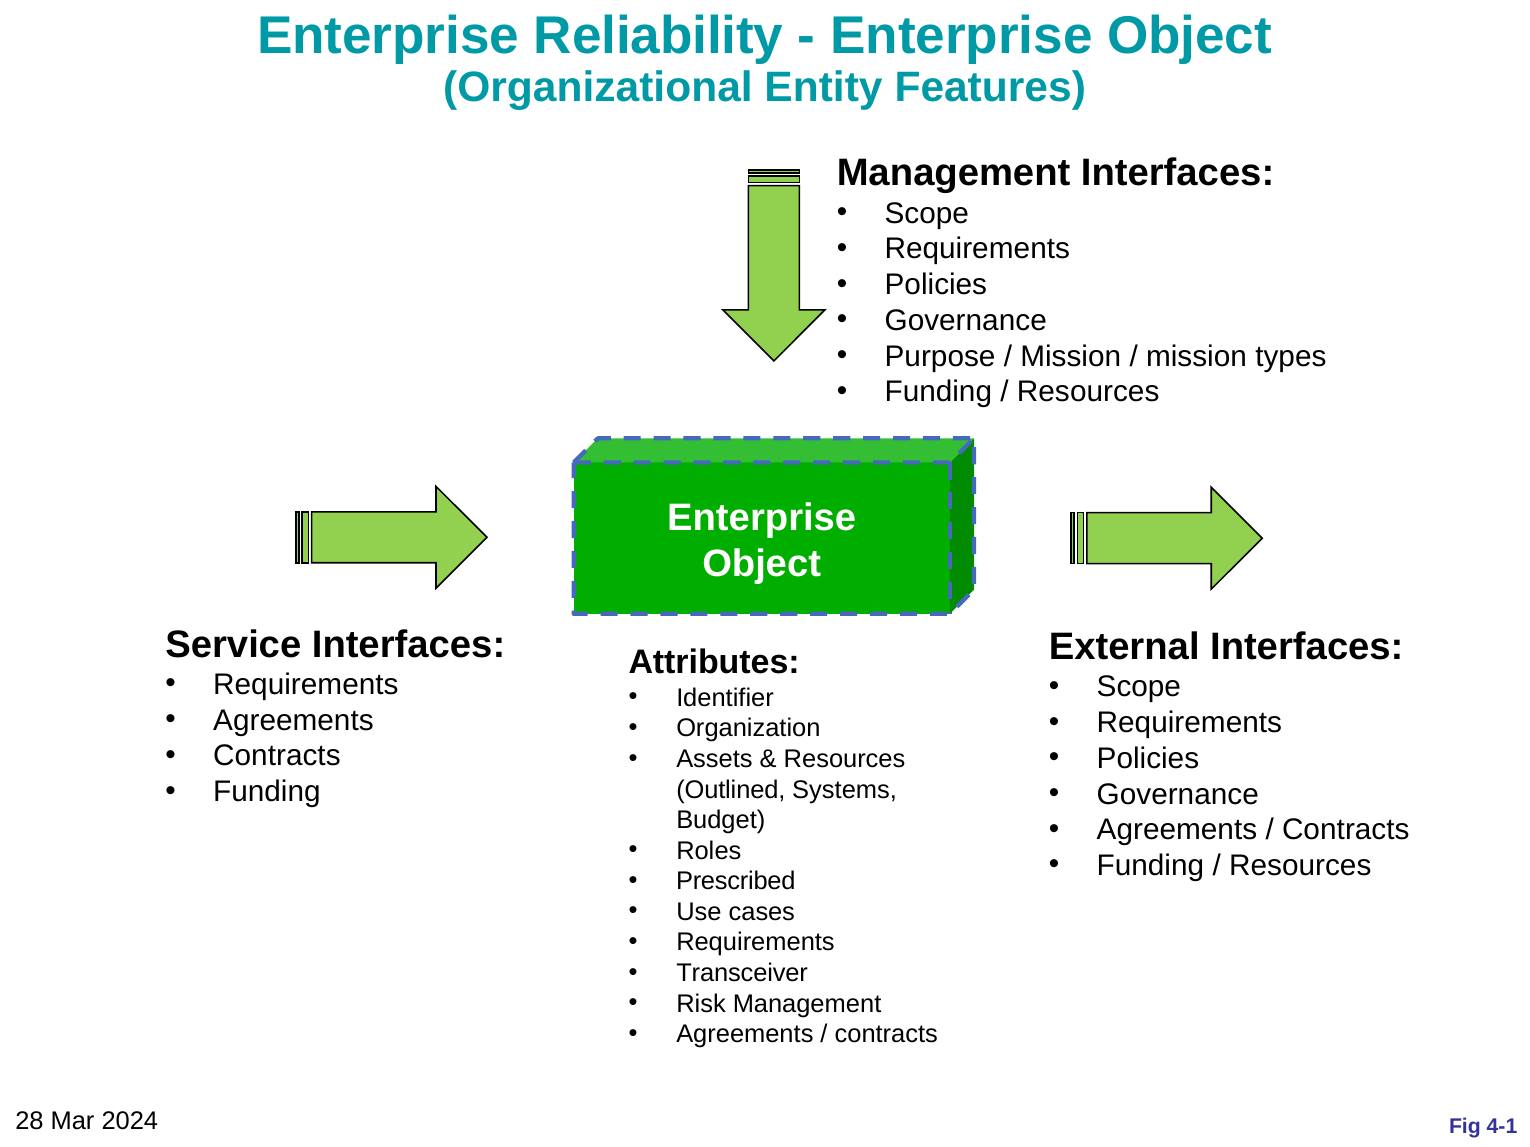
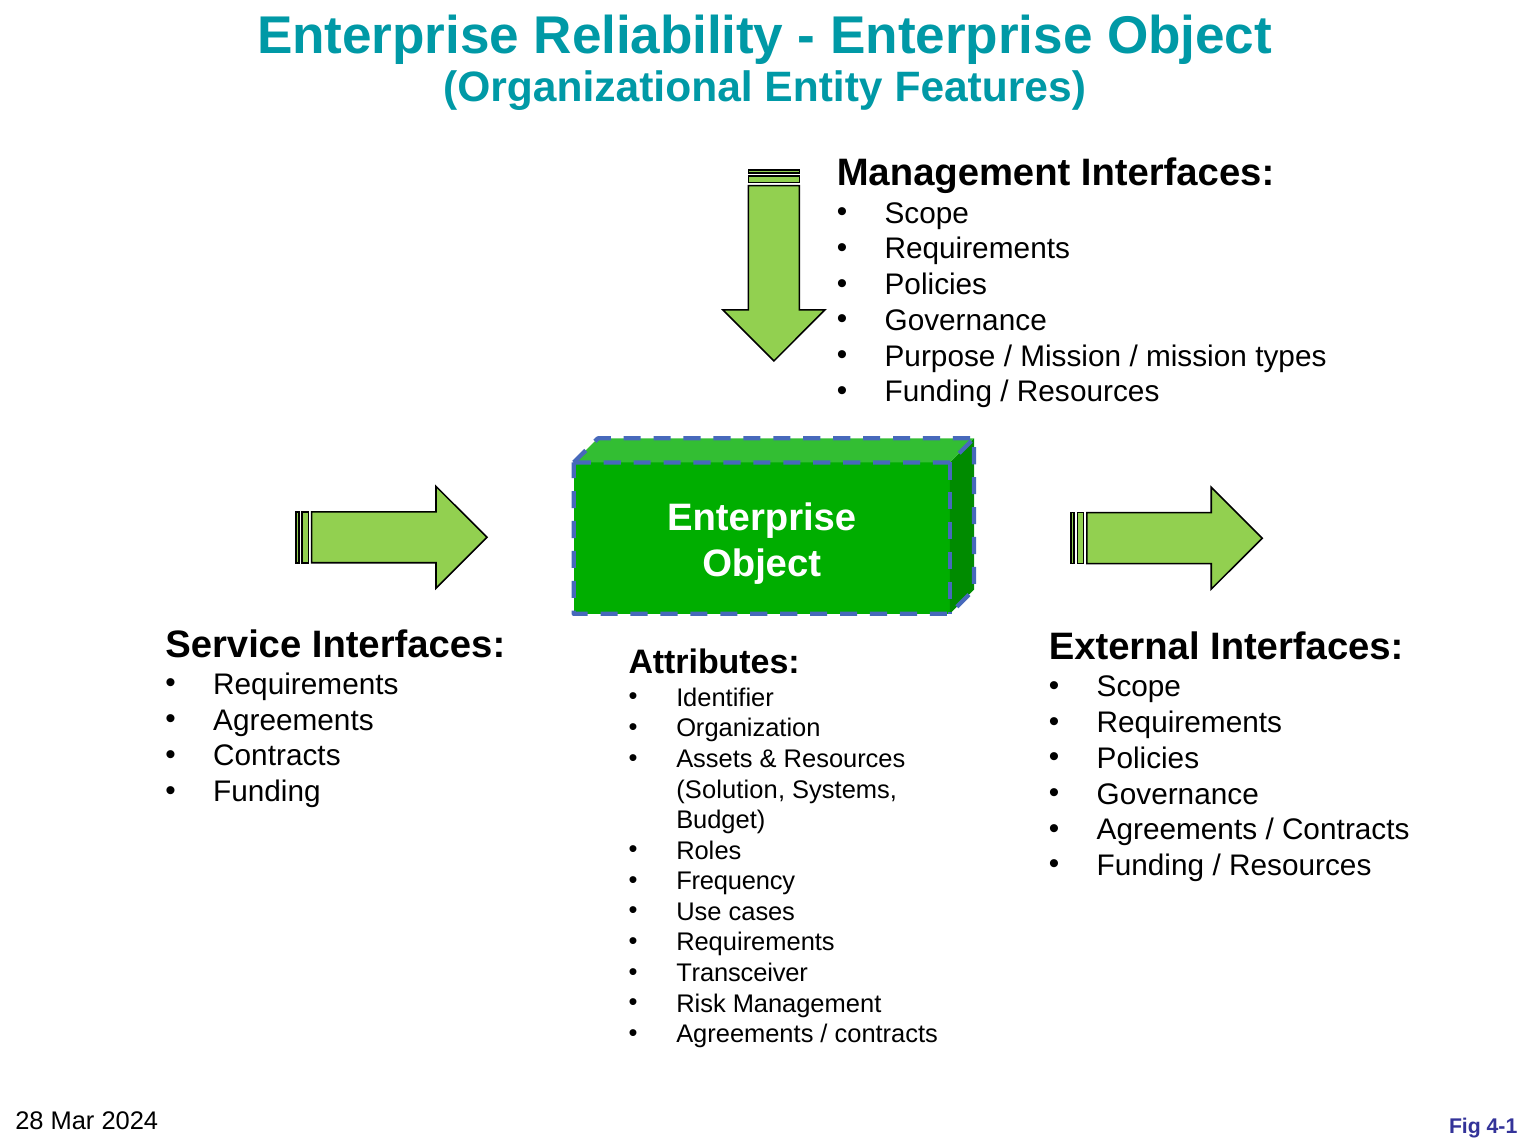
Outlined: Outlined -> Solution
Prescribed: Prescribed -> Frequency
